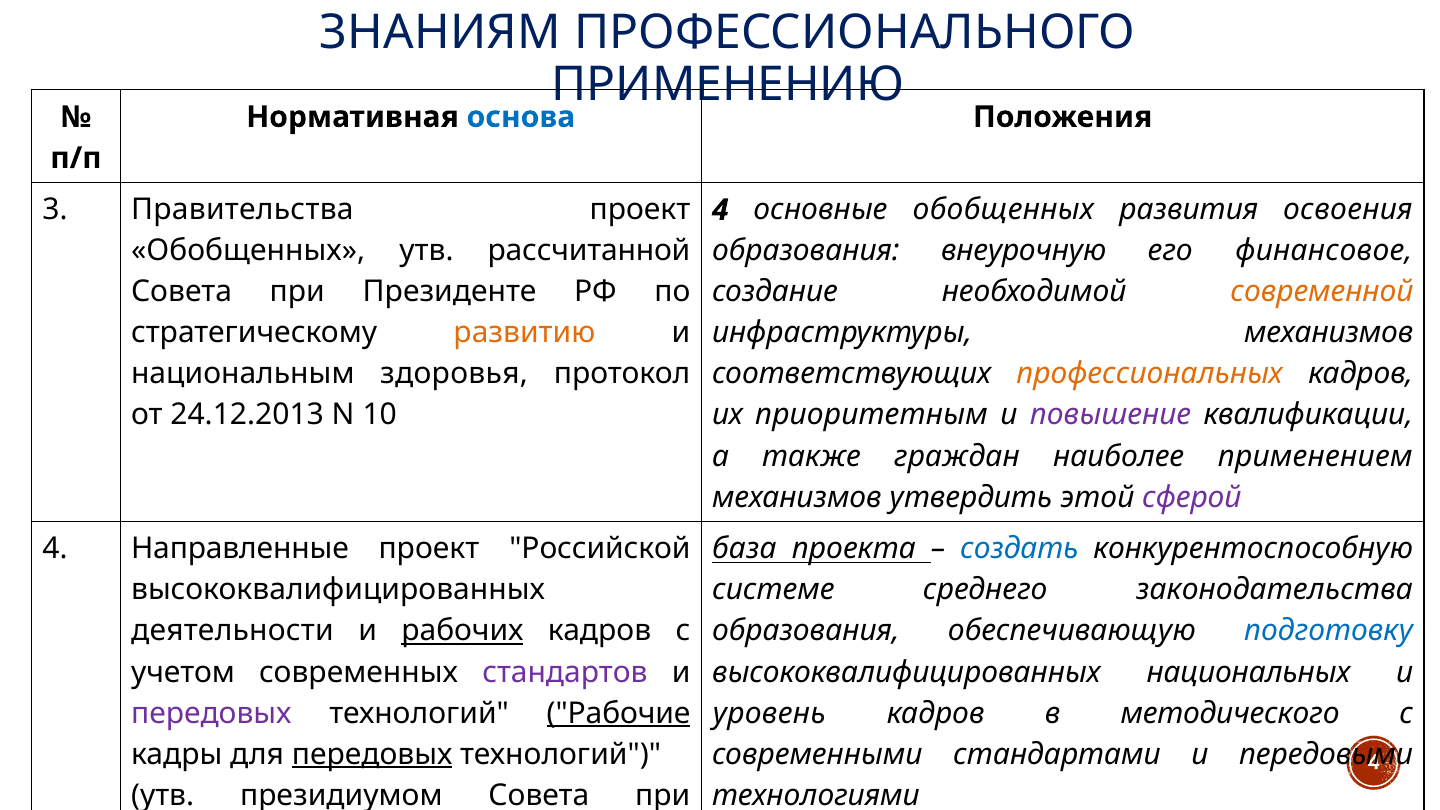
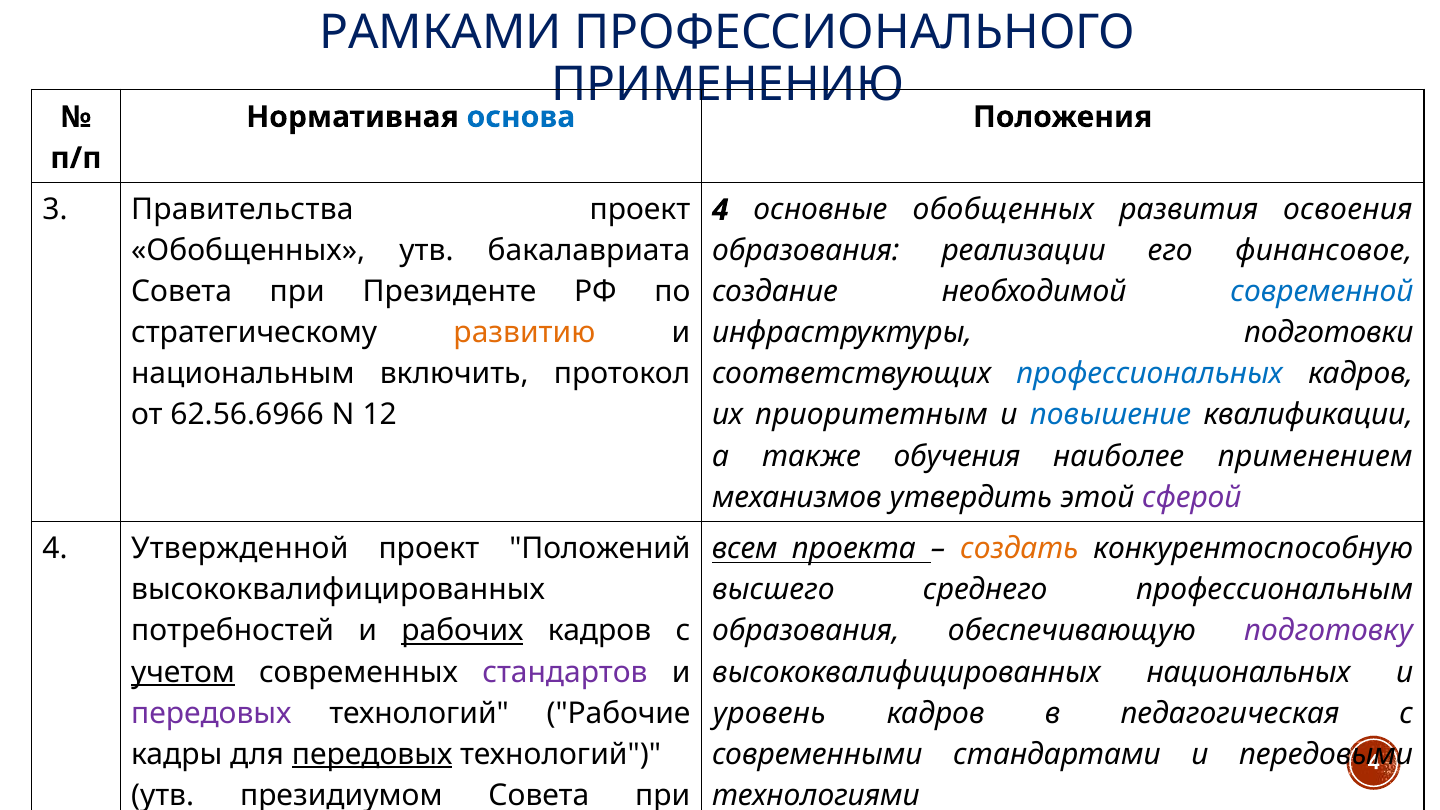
ЗНАНИЯМ: ЗНАНИЯМ -> РАМКАМИ
рассчитанной: рассчитанной -> бакалавриата
внеурочную: внеурочную -> реализации
современной colour: orange -> blue
инфраструктуры механизмов: механизмов -> подготовки
здоровья: здоровья -> включить
профессиональных colour: orange -> blue
24.12.2013: 24.12.2013 -> 62.56.6966
10: 10 -> 12
повышение colour: purple -> blue
граждан: граждан -> обучения
Направленные: Направленные -> Утвержденной
Российской: Российской -> Положений
база: база -> всем
создать colour: blue -> orange
системе: системе -> высшего
законодательства: законодательства -> профессиональным
деятельности: деятельности -> потребностей
подготовку colour: blue -> purple
учетом underline: none -> present
Рабочие underline: present -> none
методического: методического -> педагогическая
